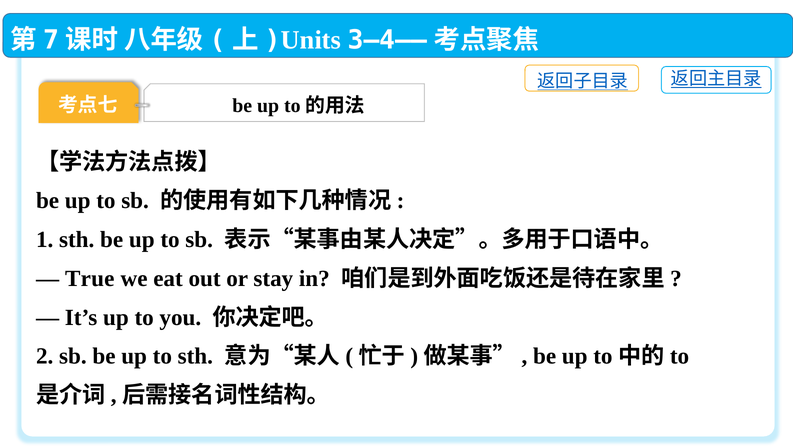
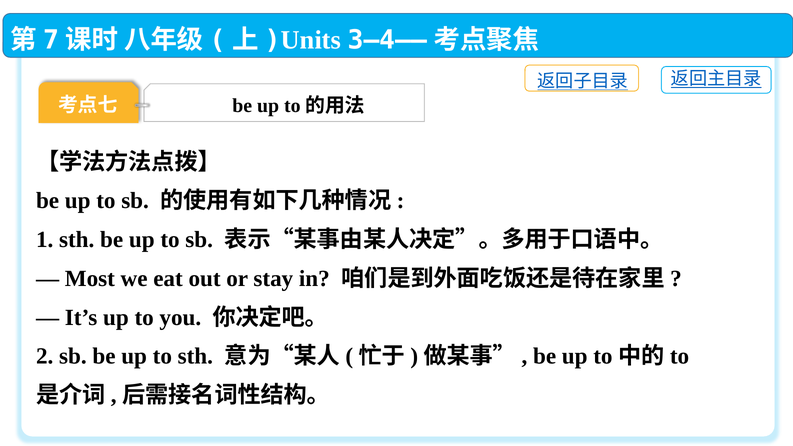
True: True -> Most
